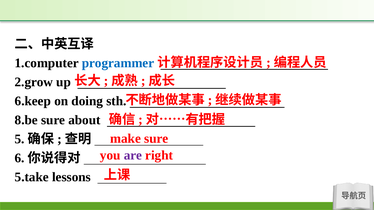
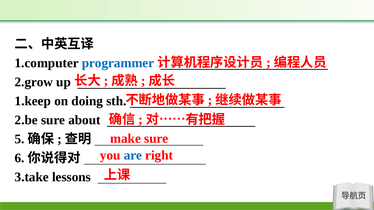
6.keep: 6.keep -> 1.keep
8.be: 8.be -> 2.be
are colour: purple -> blue
5.take: 5.take -> 3.take
